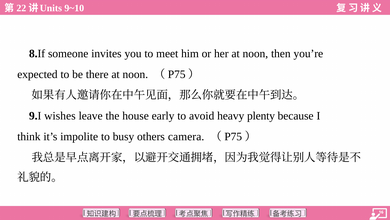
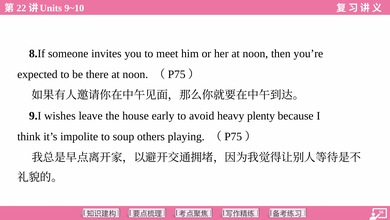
busy: busy -> soup
camera: camera -> playing
